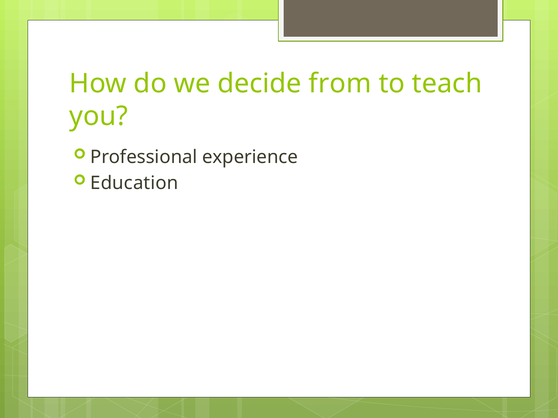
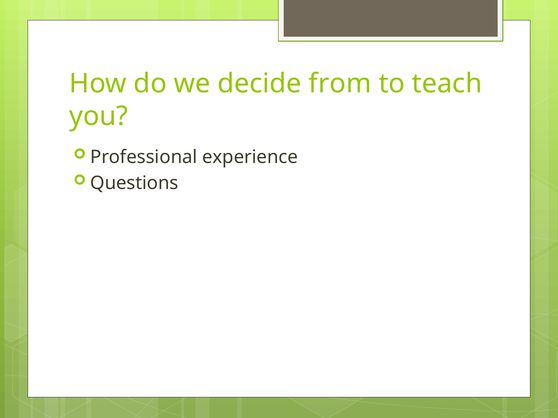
Education: Education -> Questions
